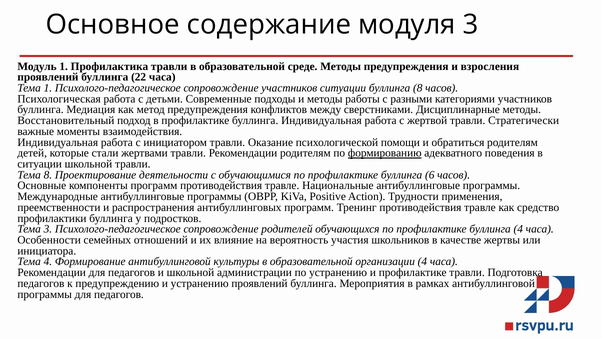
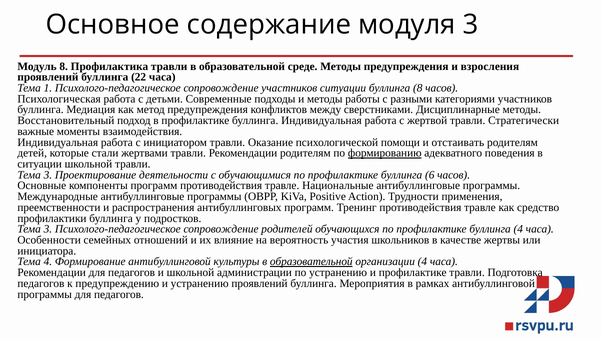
Модуль 1: 1 -> 8
обратиться: обратиться -> отстаивать
8 at (48, 175): 8 -> 3
образовательной at (311, 261) underline: none -> present
